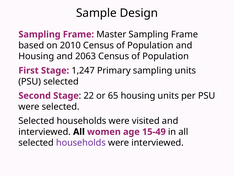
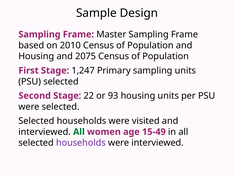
2063: 2063 -> 2075
65: 65 -> 93
All at (79, 131) colour: black -> green
